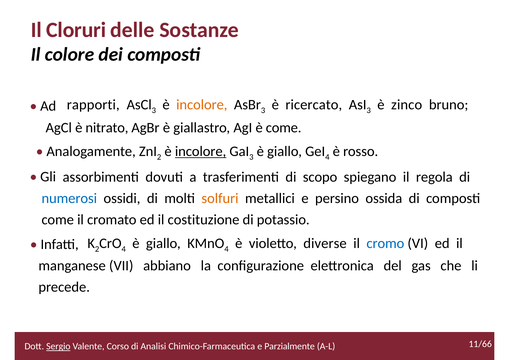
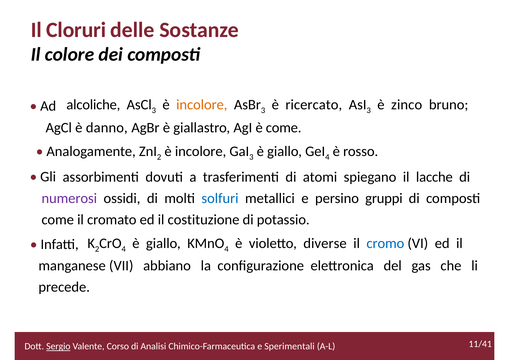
rapporti: rapporti -> alcoliche
nitrato: nitrato -> danno
incolore at (201, 151) underline: present -> none
scopo: scopo -> atomi
regola: regola -> lacche
numerosi colour: blue -> purple
solfuri colour: orange -> blue
ossida: ossida -> gruppi
11/66: 11/66 -> 11/41
Parzialmente: Parzialmente -> Sperimentali
